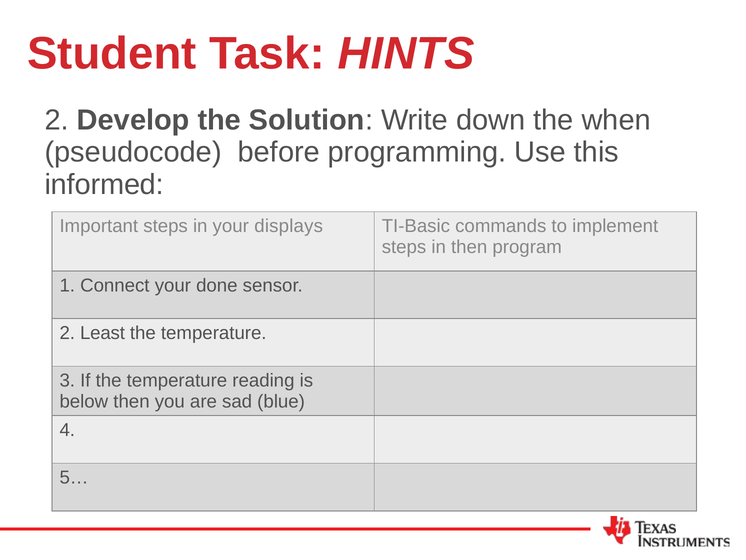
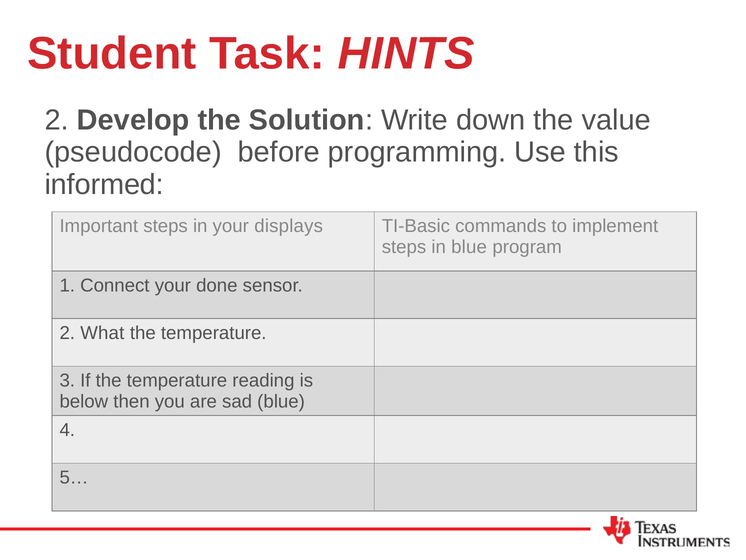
when: when -> value
in then: then -> blue
Least: Least -> What
